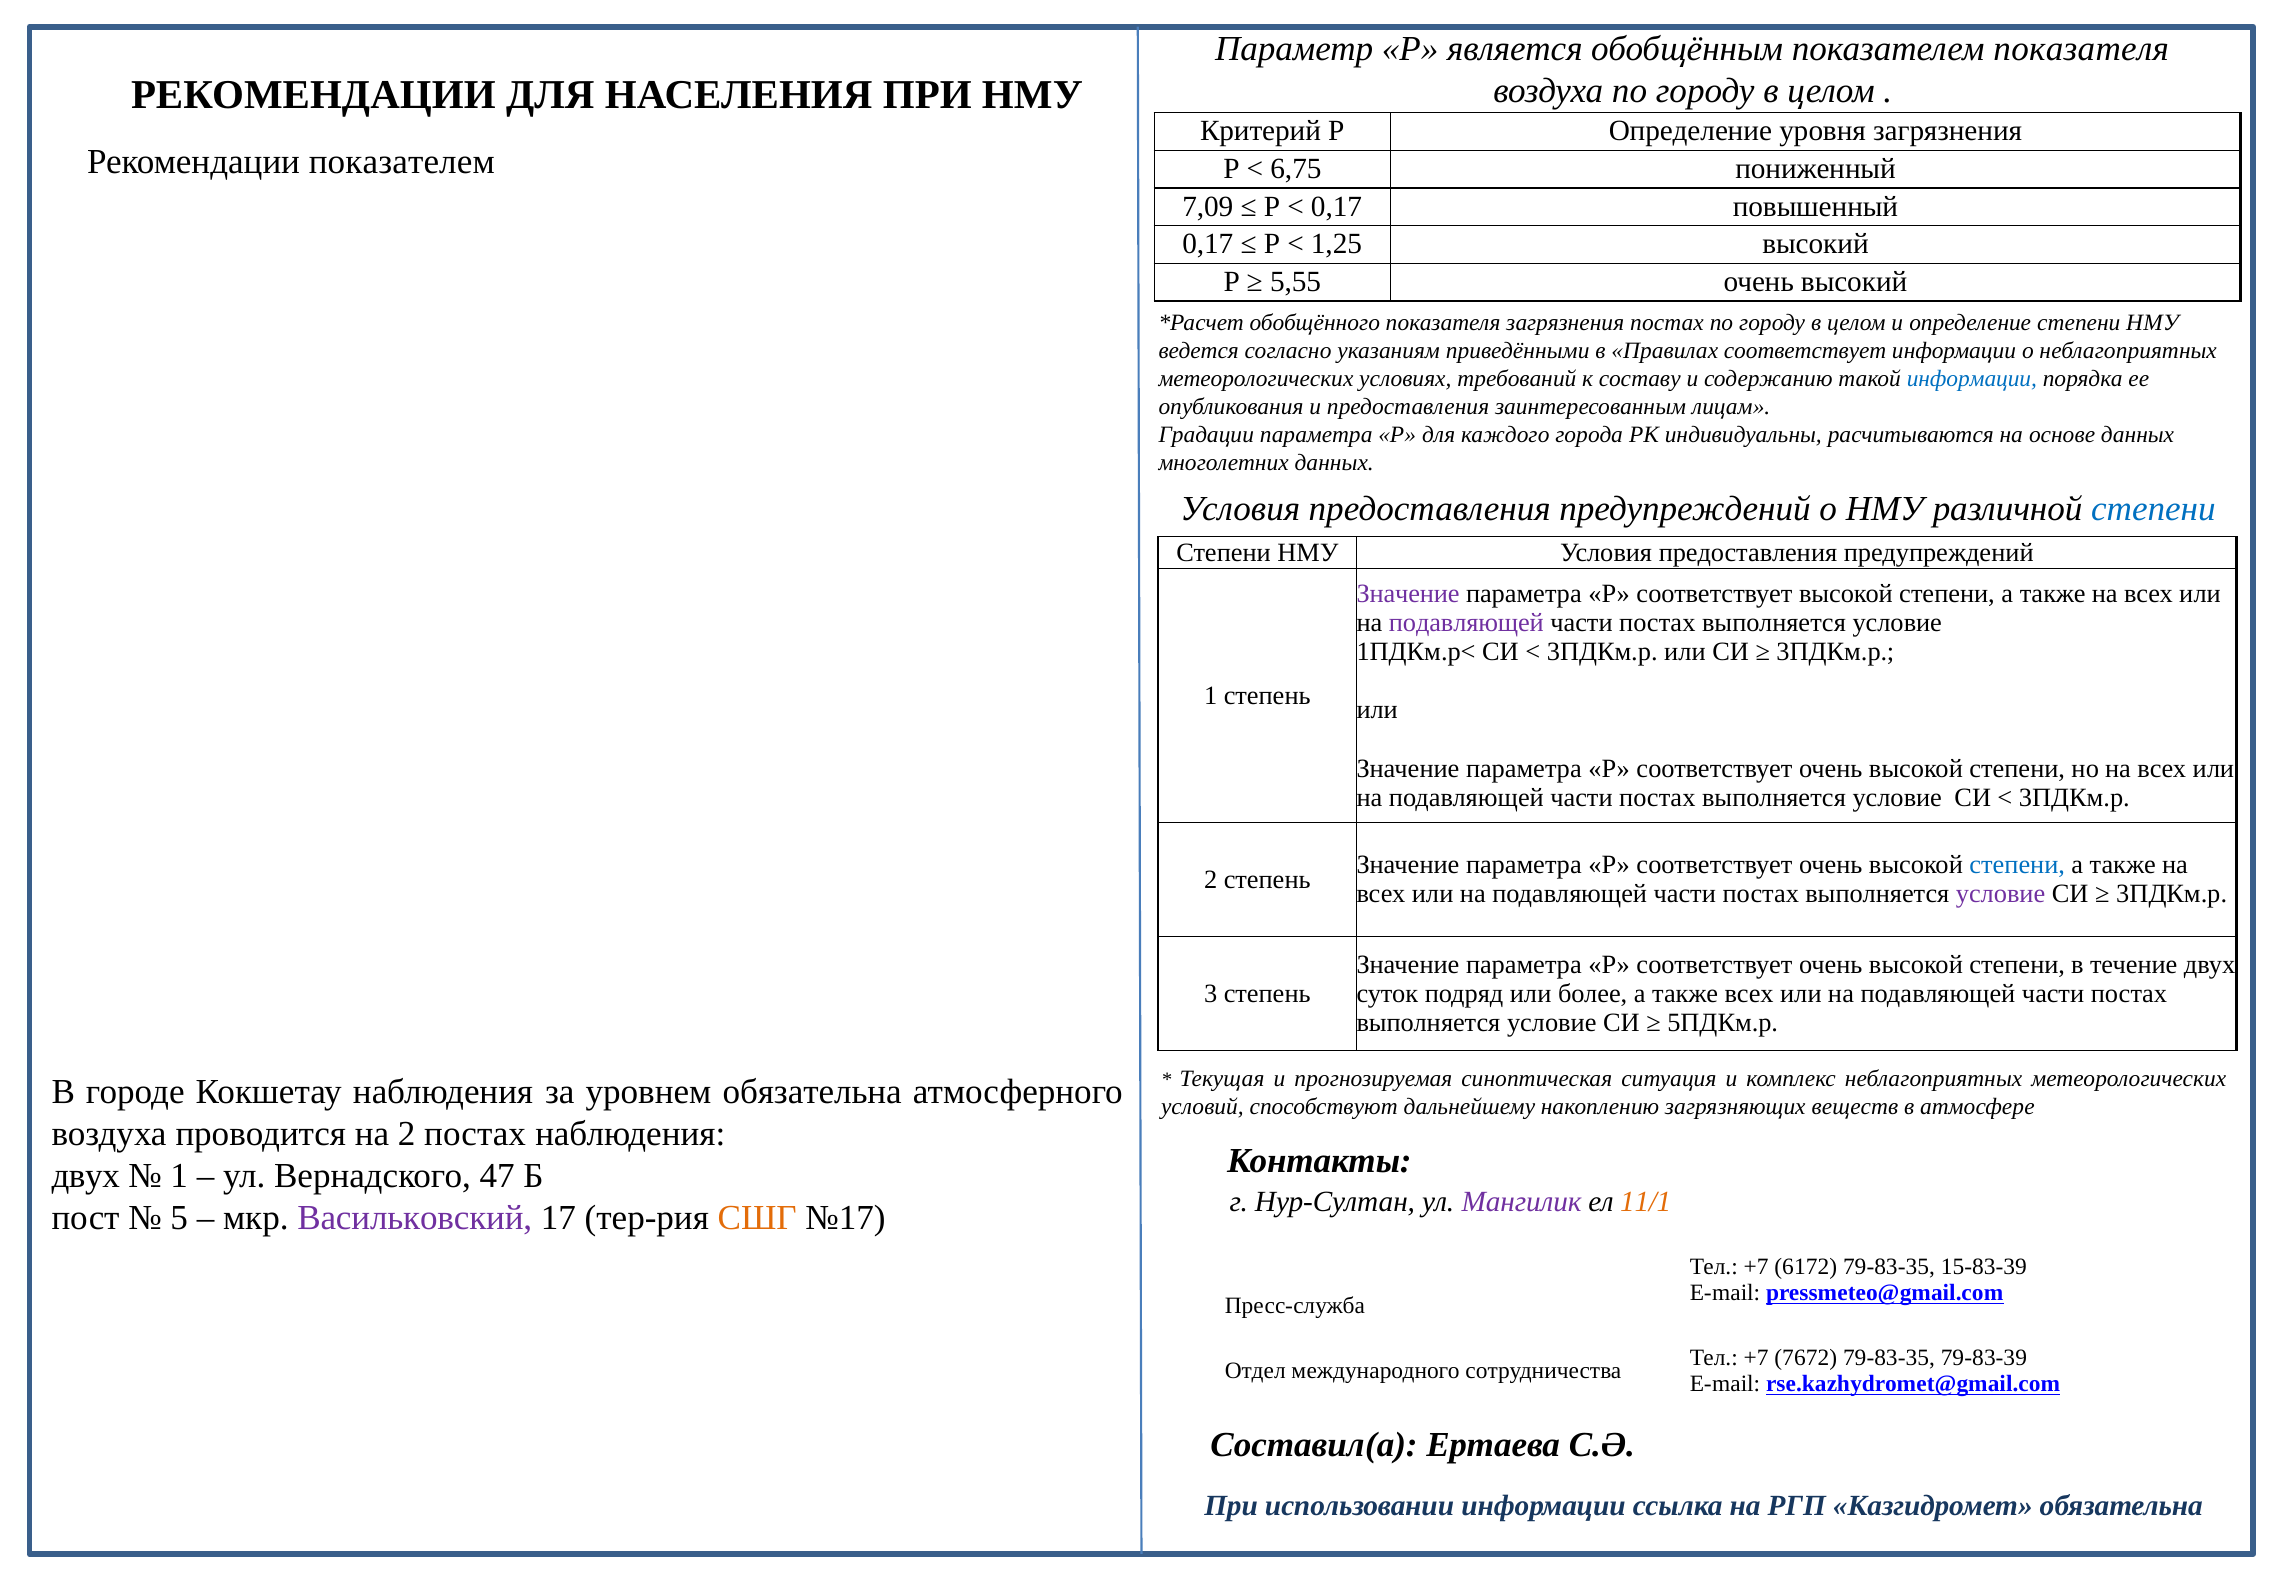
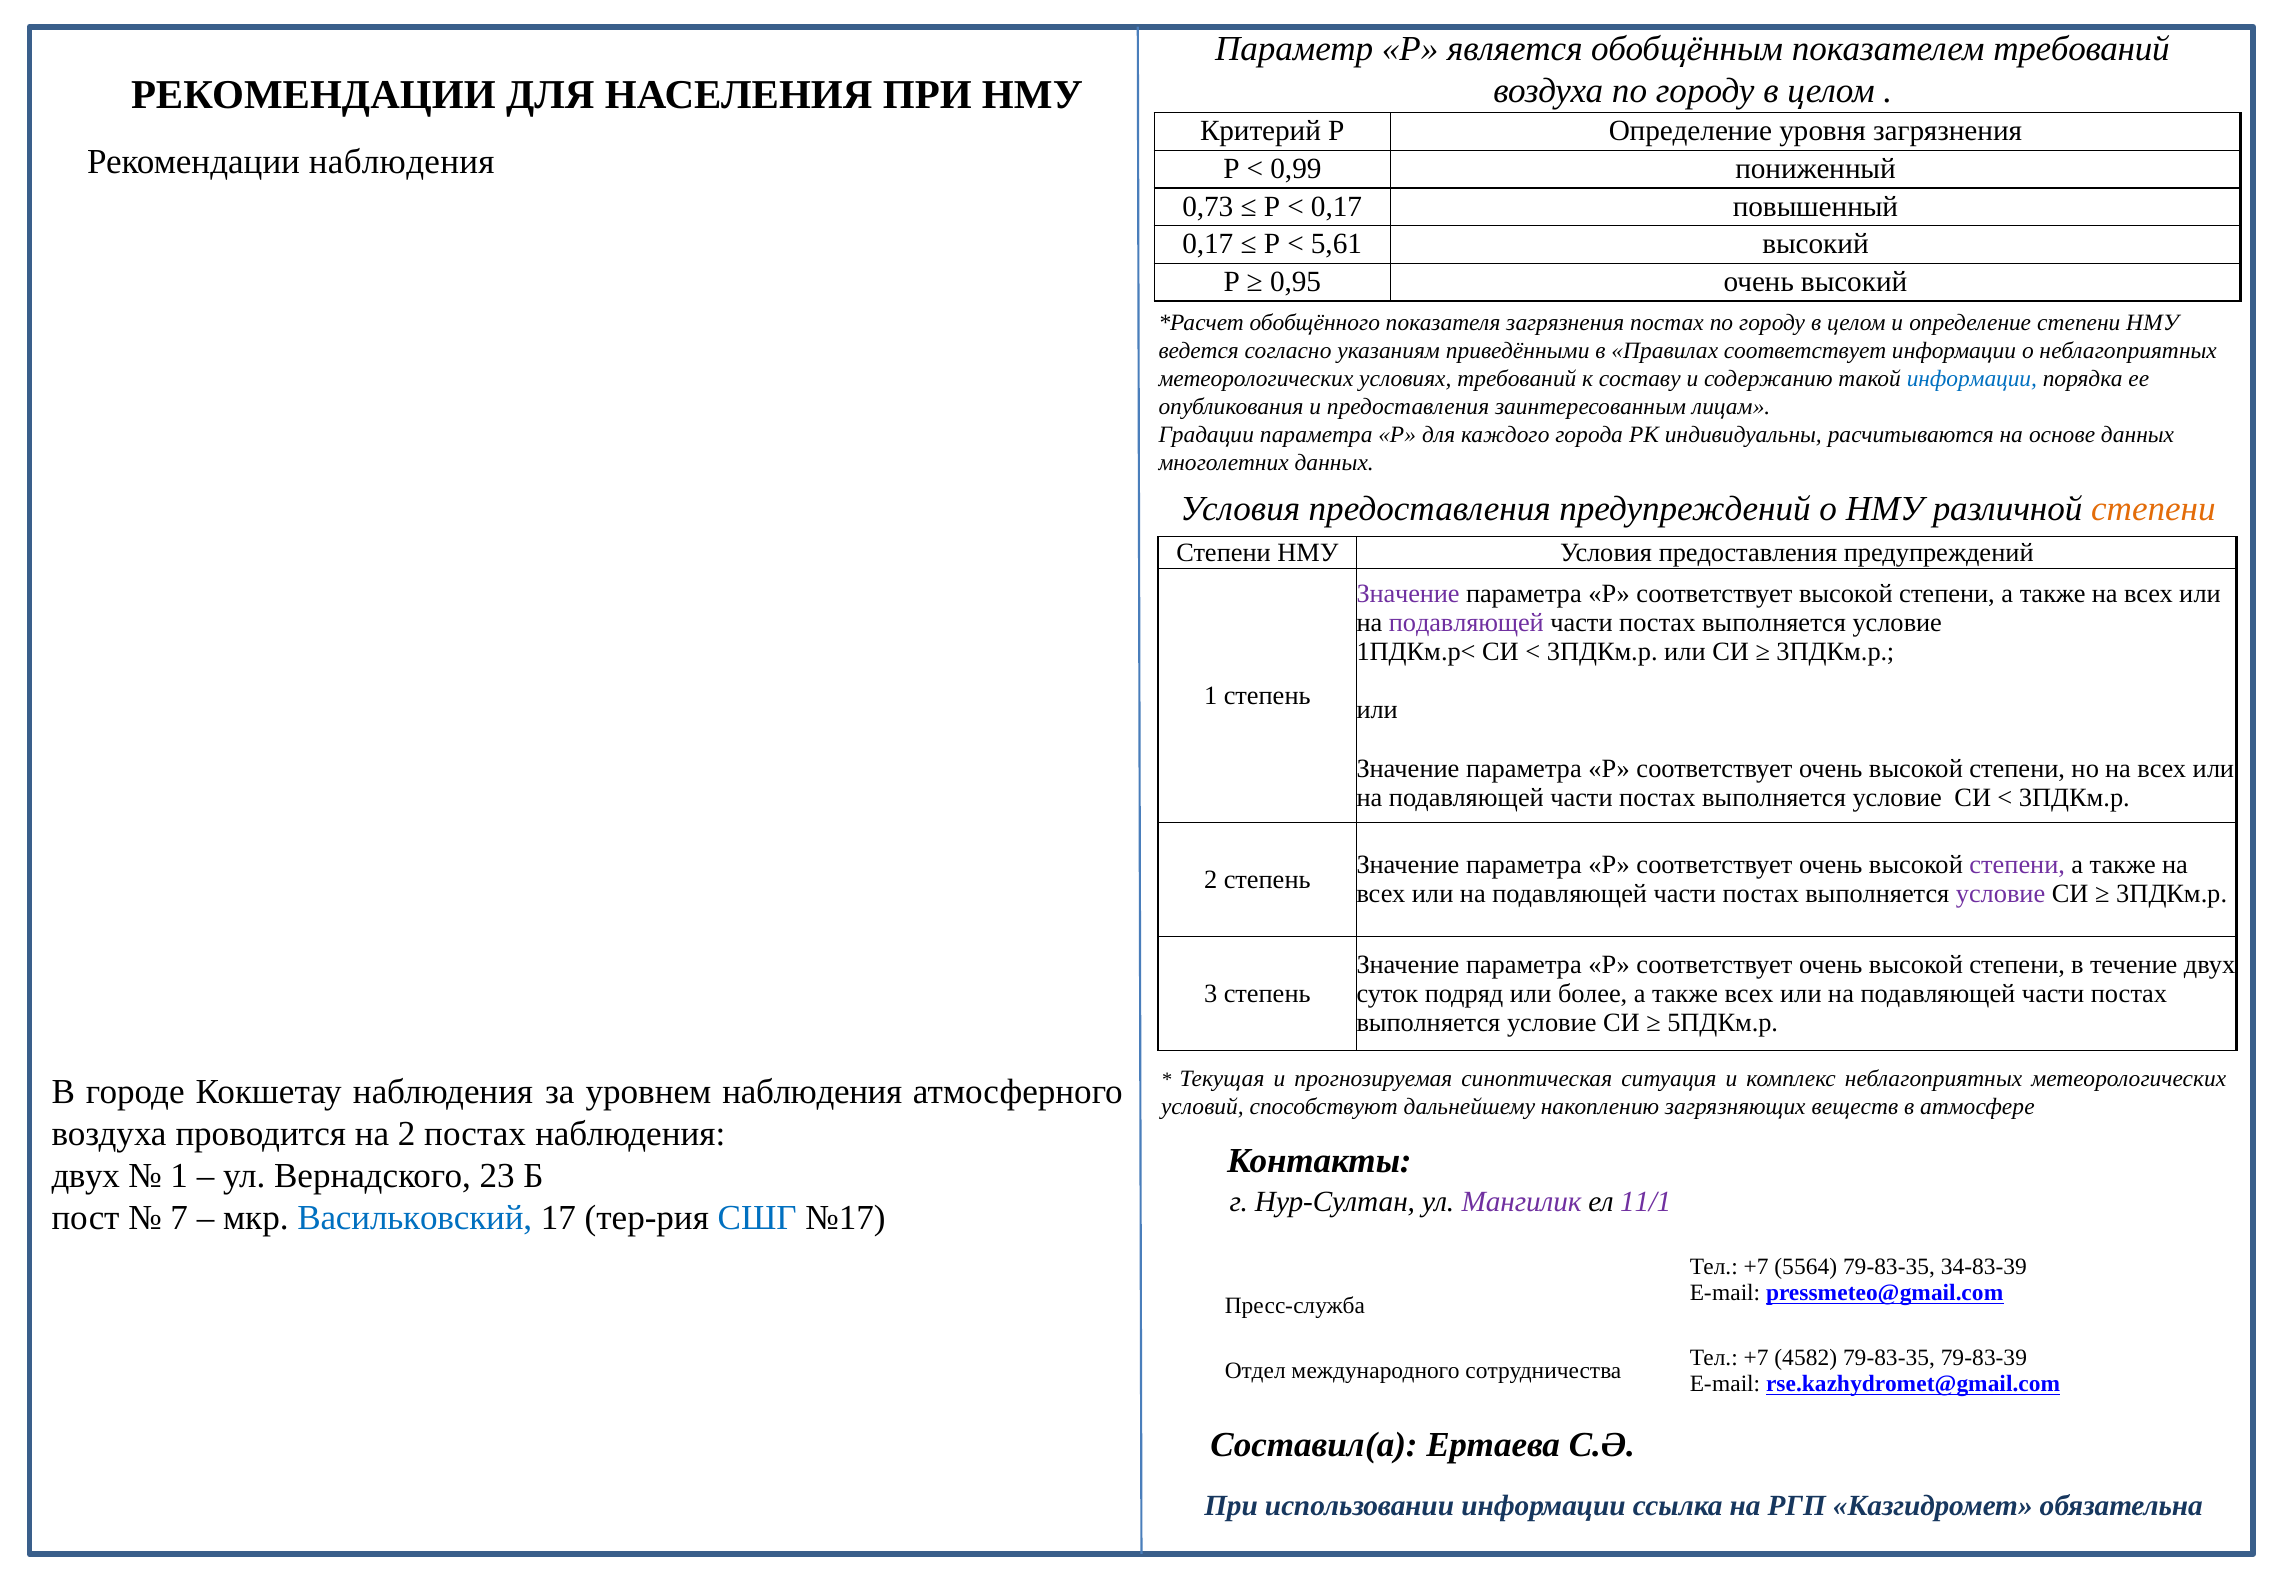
показателем показателя: показателя -> требований
Рекомендации показателем: показателем -> наблюдения
6,75: 6,75 -> 0,99
7,09: 7,09 -> 0,73
1,25: 1,25 -> 5,61
5,55: 5,55 -> 0,95
степени at (2153, 509) colour: blue -> orange
степени at (2017, 865) colour: blue -> purple
уровнем обязательна: обязательна -> наблюдения
47: 47 -> 23
11/1 colour: orange -> purple
5: 5 -> 7
Васильковский colour: purple -> blue
СШГ colour: orange -> blue
6172: 6172 -> 5564
15-83-39: 15-83-39 -> 34-83-39
7672: 7672 -> 4582
